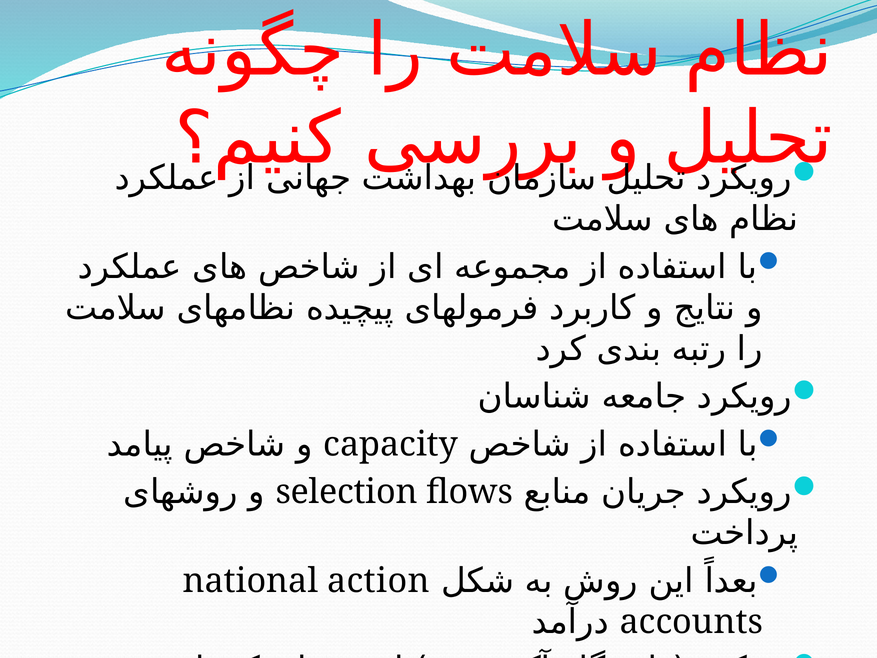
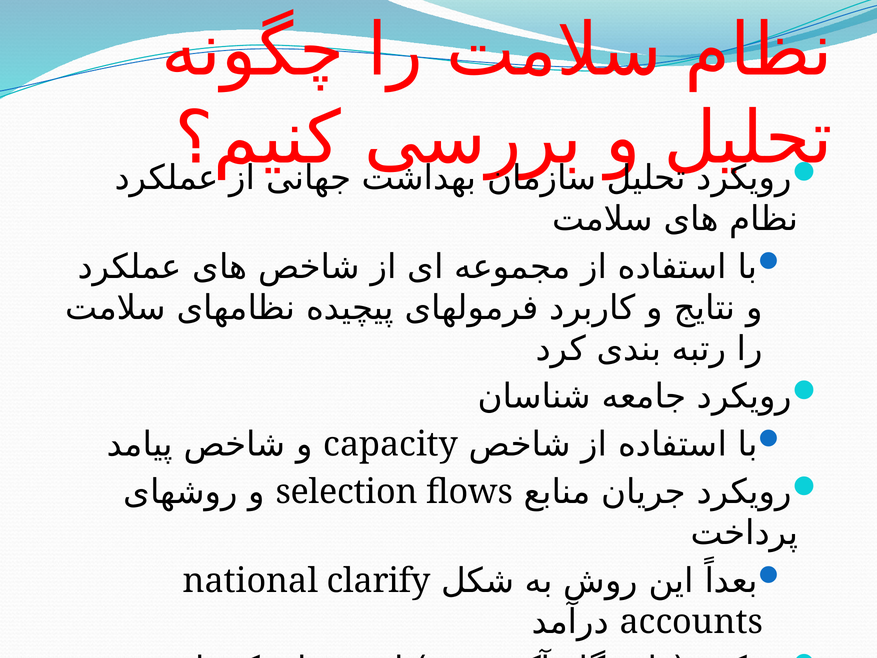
action: action -> clarify
